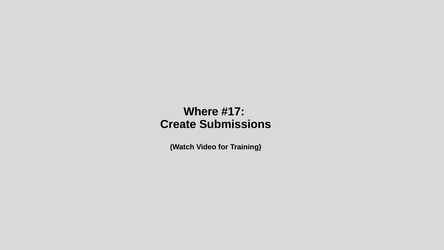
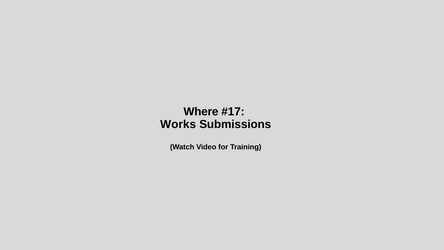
Create: Create -> Works
